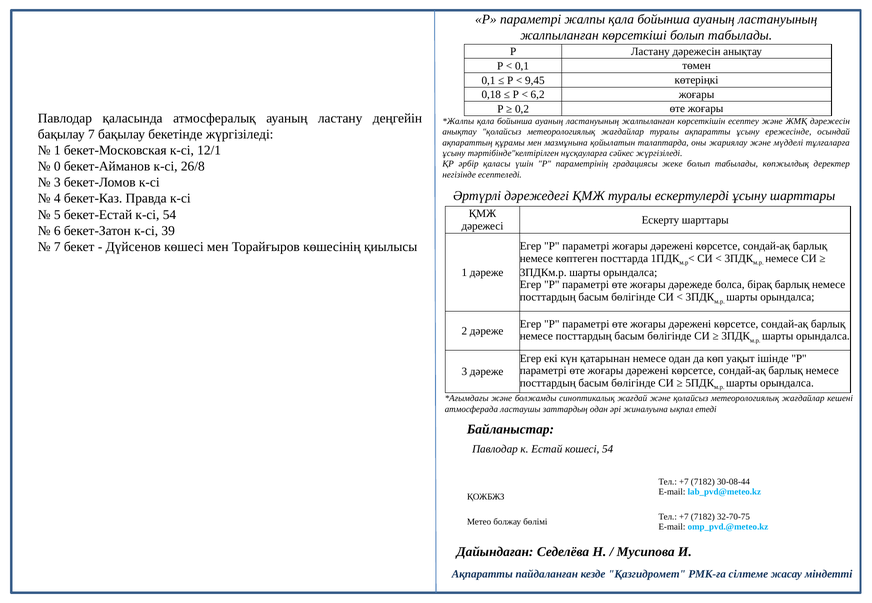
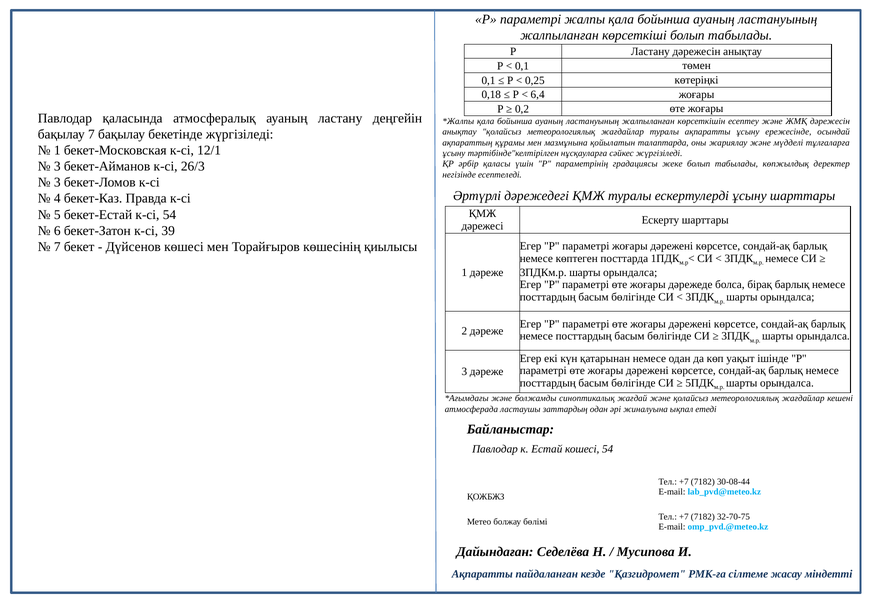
9,45: 9,45 -> 0,25
6,2: 6,2 -> 6,4
0 at (57, 167): 0 -> 3
26/8: 26/8 -> 26/3
